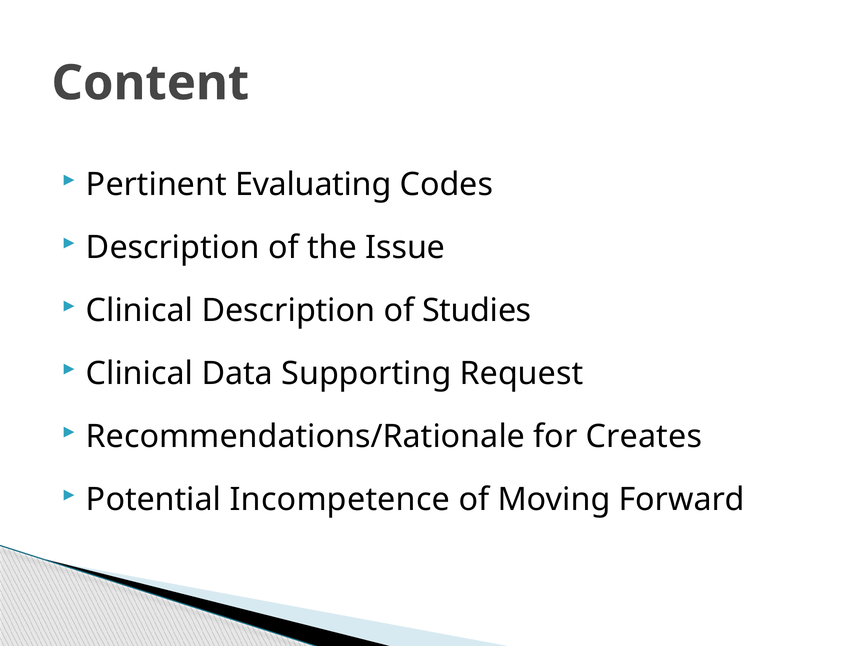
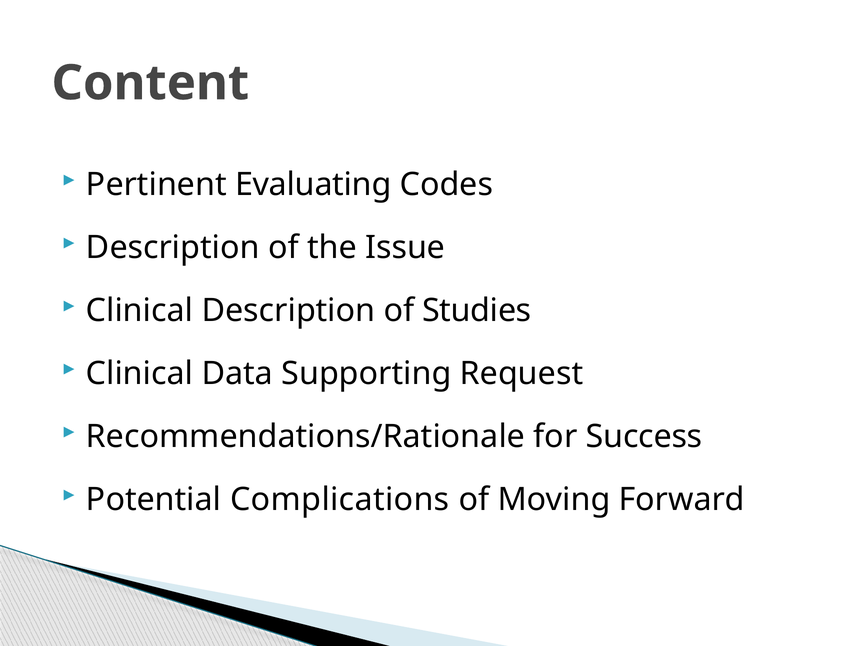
Creates: Creates -> Success
Incompetence: Incompetence -> Complications
